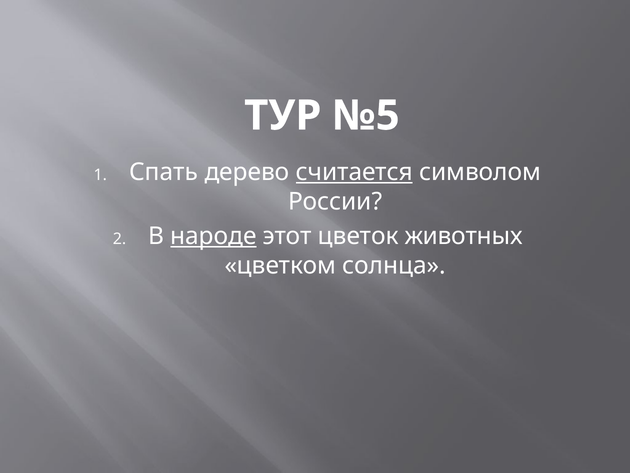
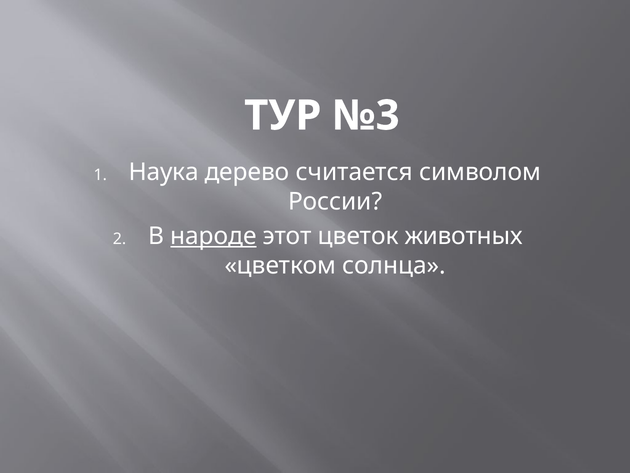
№5: №5 -> №3
Спать: Спать -> Наука
считается underline: present -> none
